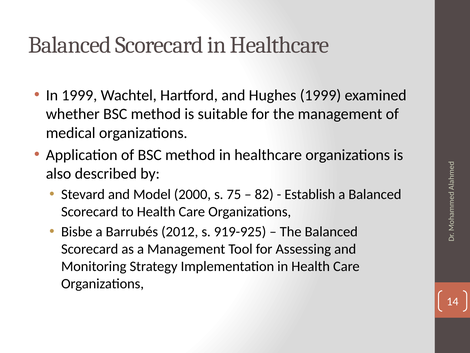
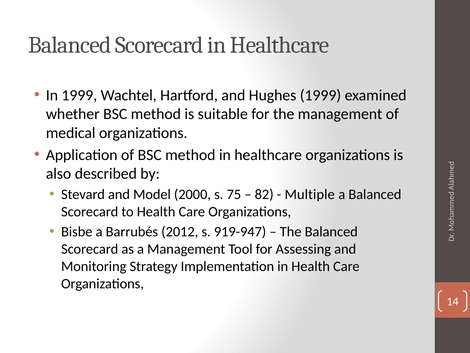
Establish: Establish -> Multiple
919-925: 919-925 -> 919-947
